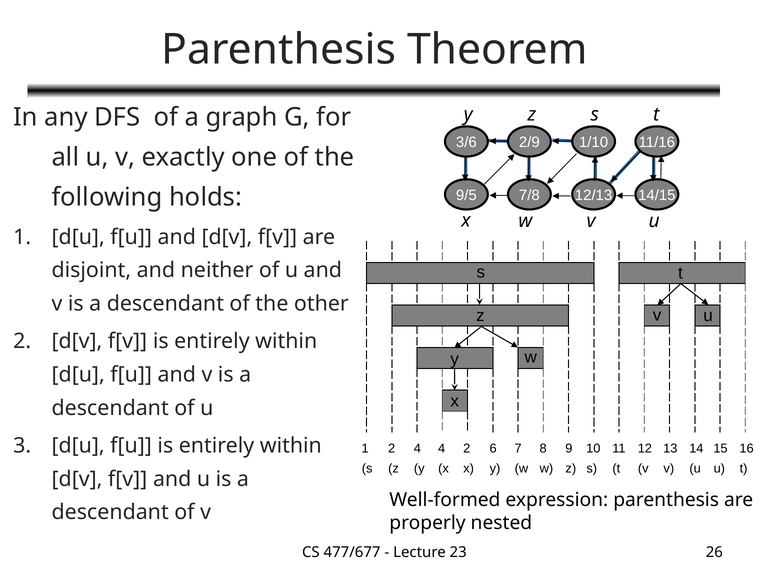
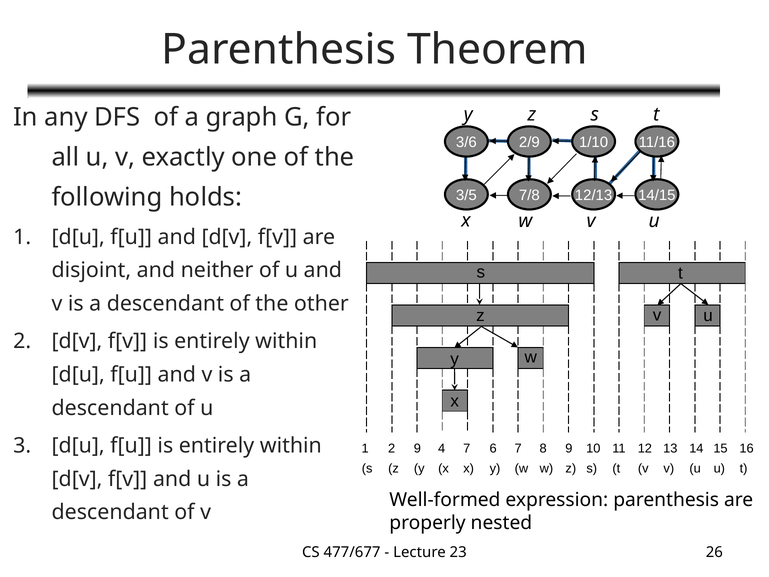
9/5: 9/5 -> 3/5
2 4: 4 -> 9
4 2: 2 -> 7
